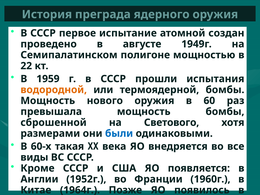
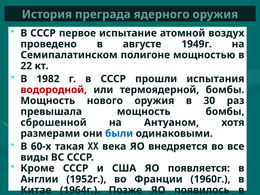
создан: создан -> воздух
1959: 1959 -> 1982
водородной colour: orange -> red
60: 60 -> 30
Светового: Светового -> Антуаном
